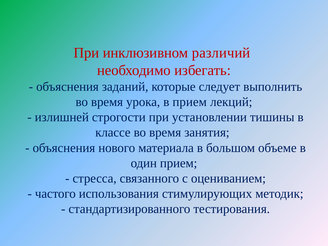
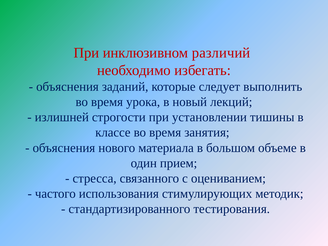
в прием: прием -> новый
